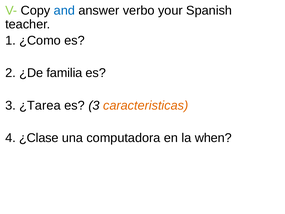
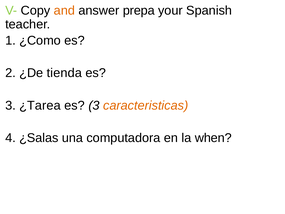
and colour: blue -> orange
verbo: verbo -> prepa
familia: familia -> tienda
¿Clase: ¿Clase -> ¿Salas
